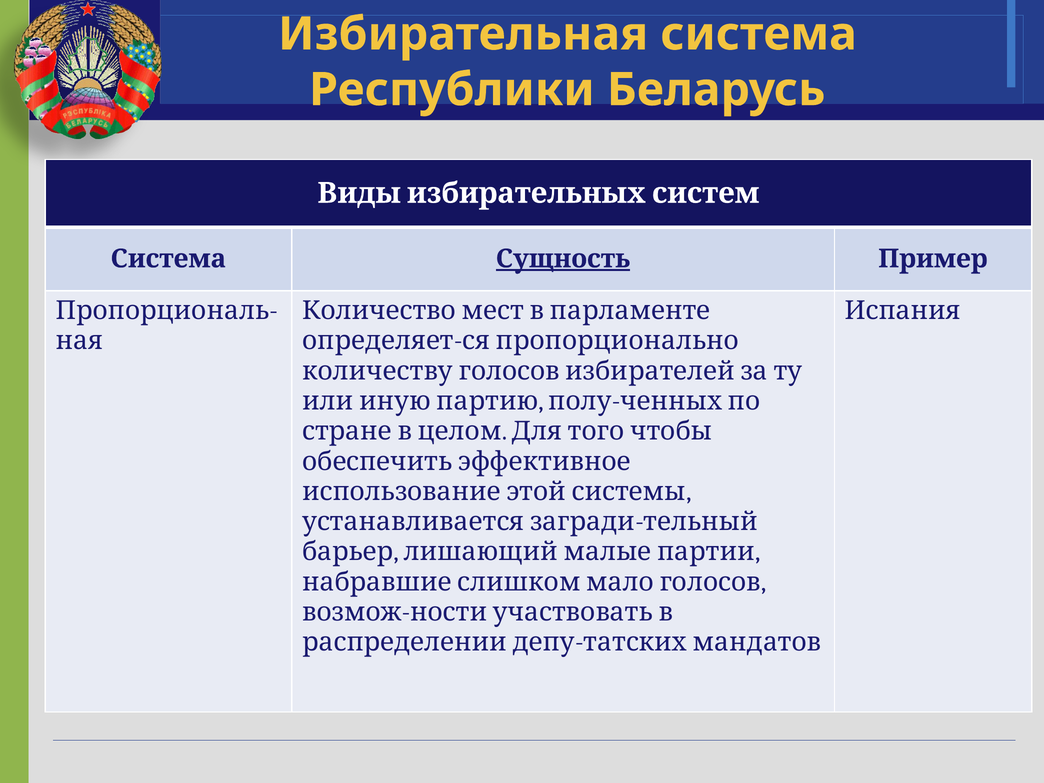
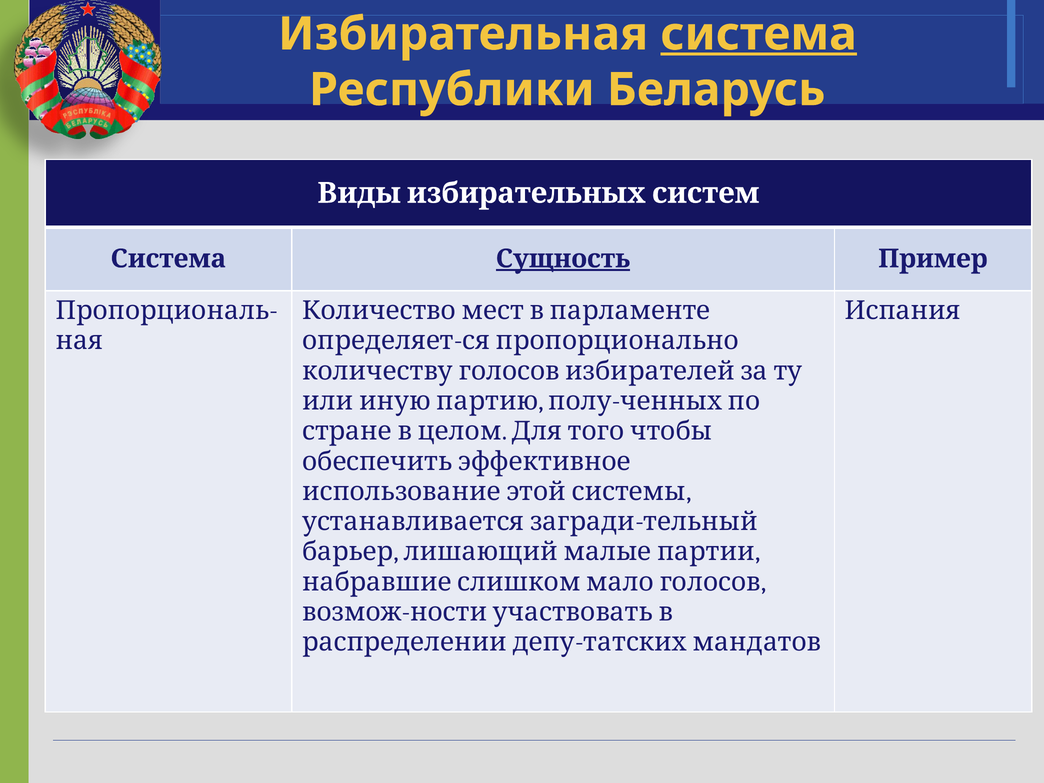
система at (759, 34) underline: none -> present
